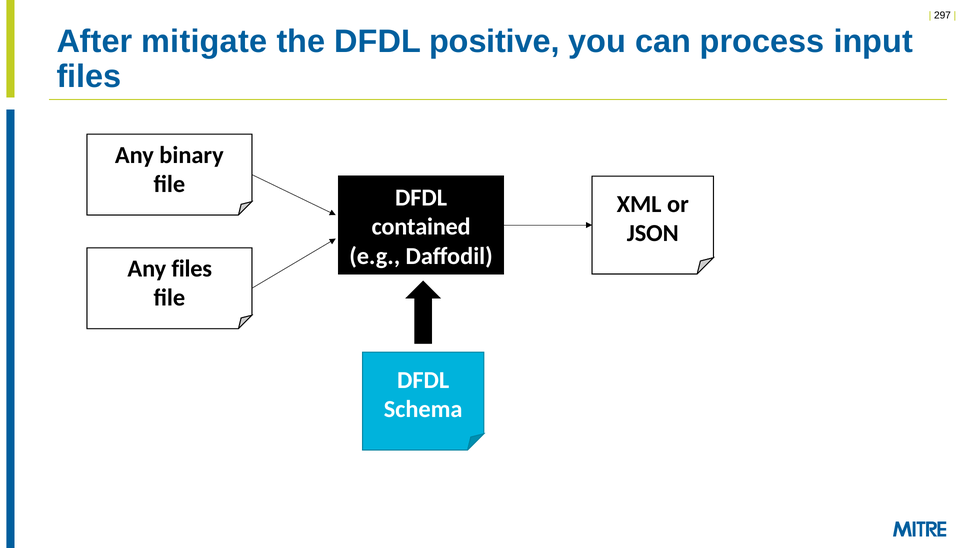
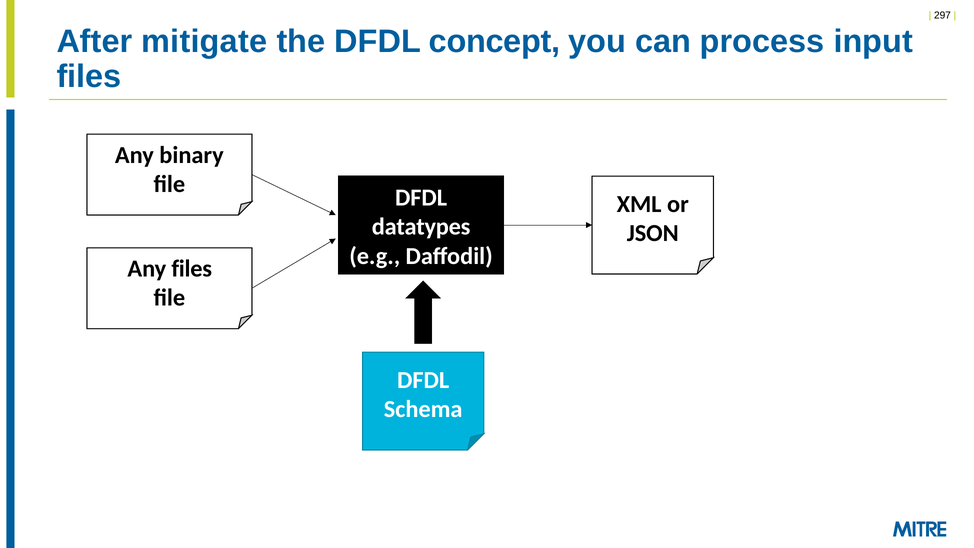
positive: positive -> concept
contained: contained -> datatypes
